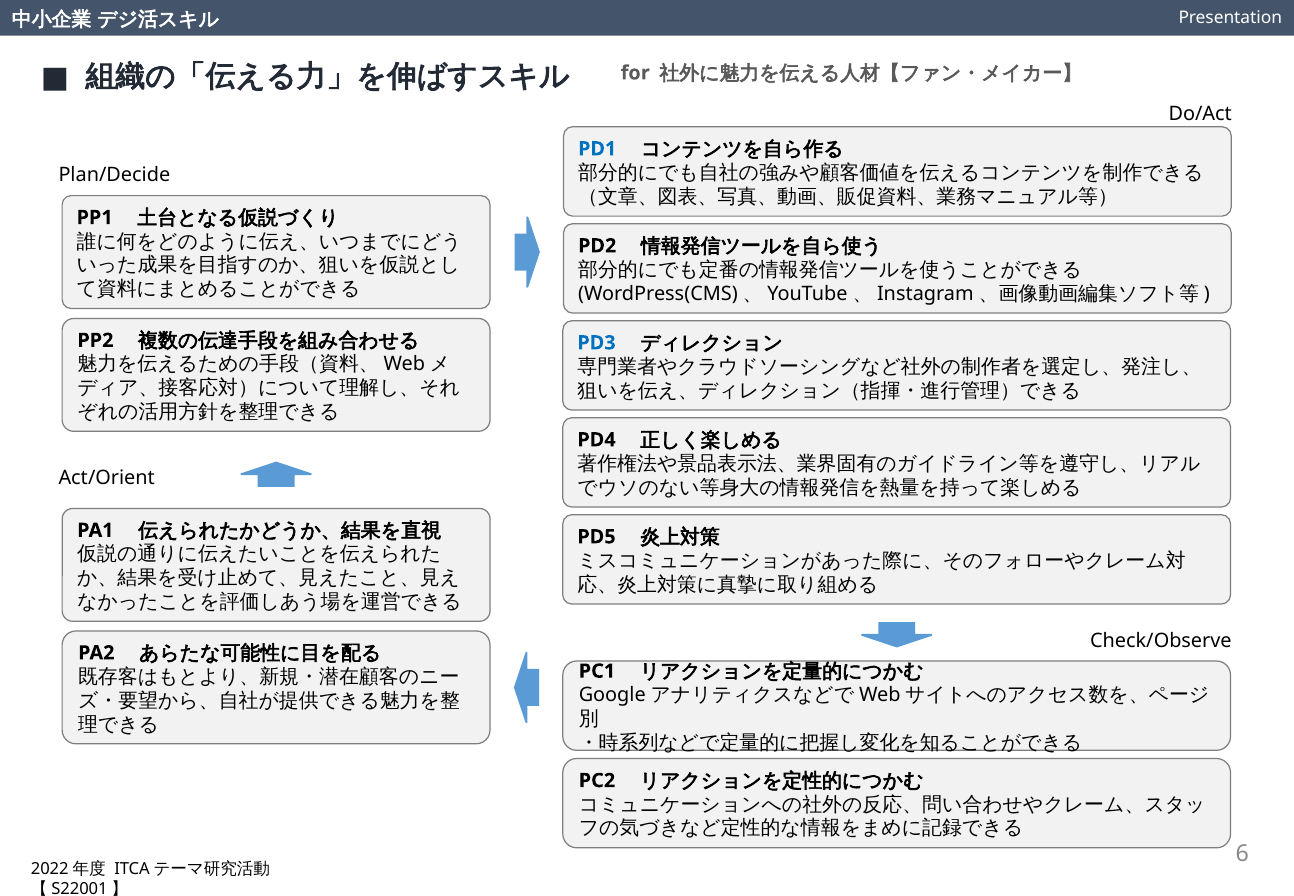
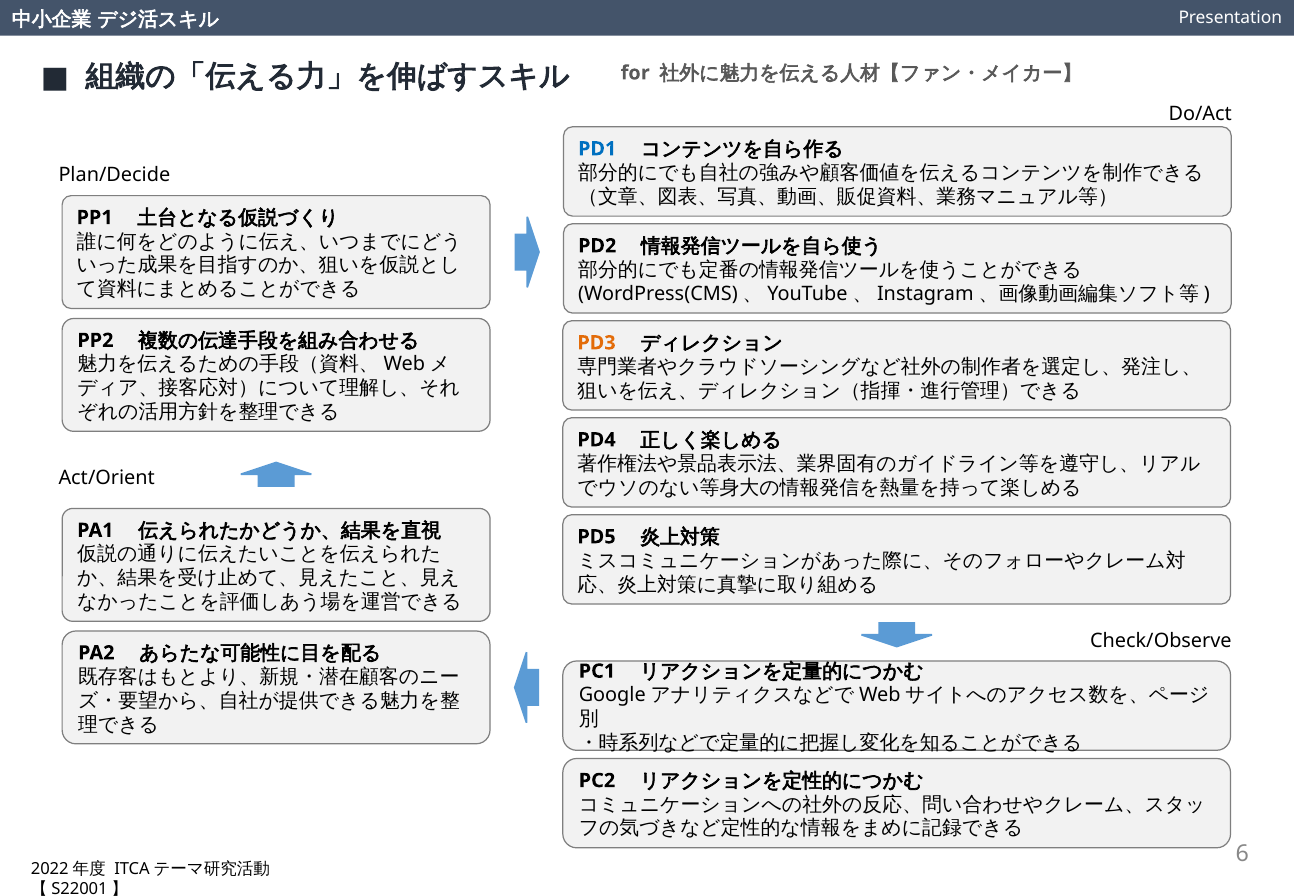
PD3 colour: blue -> orange
